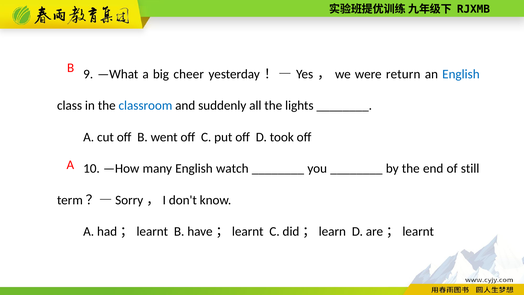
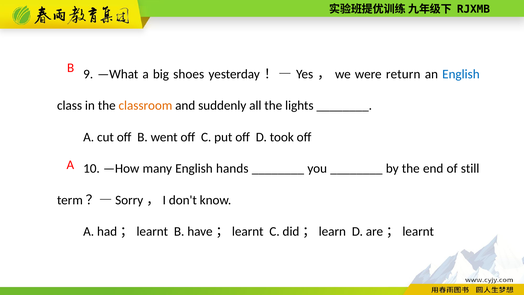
cheer: cheer -> shoes
classroom colour: blue -> orange
watch: watch -> hands
